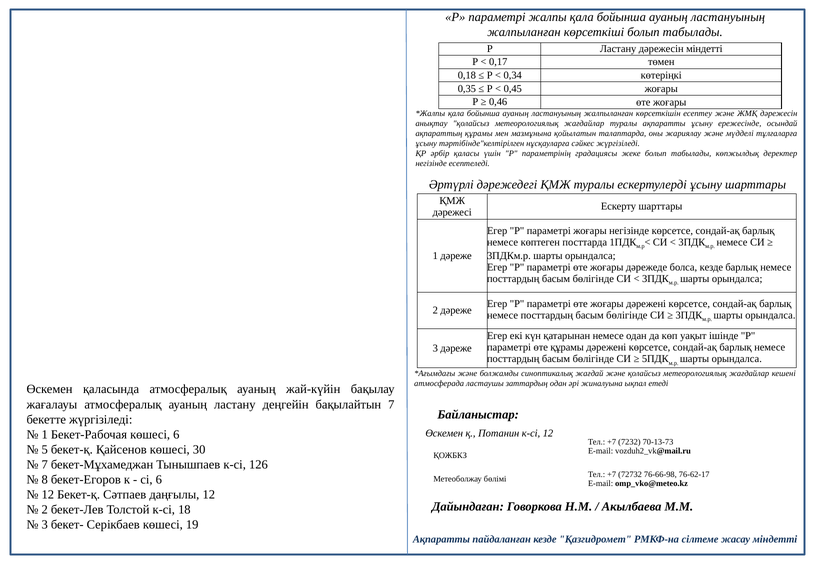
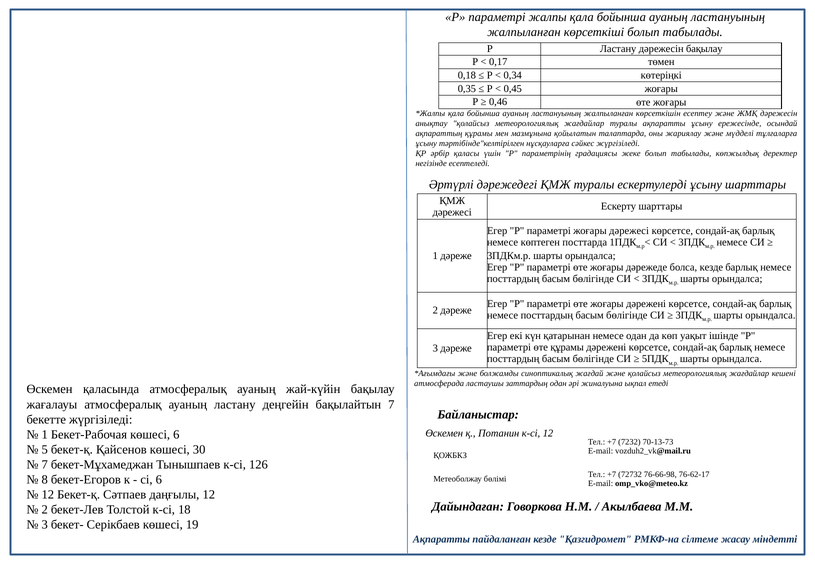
дәрежесін міндетті: міндетті -> бақылау
жоғары негізінде: негізінде -> дәрежесі
